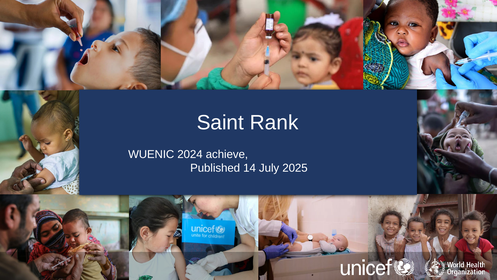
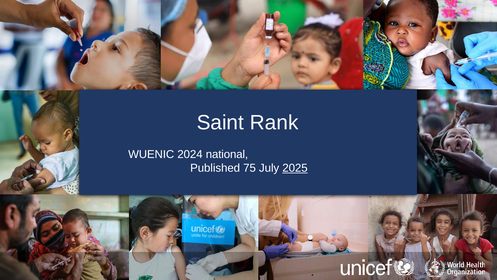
achieve: achieve -> national
14: 14 -> 75
2025 underline: none -> present
